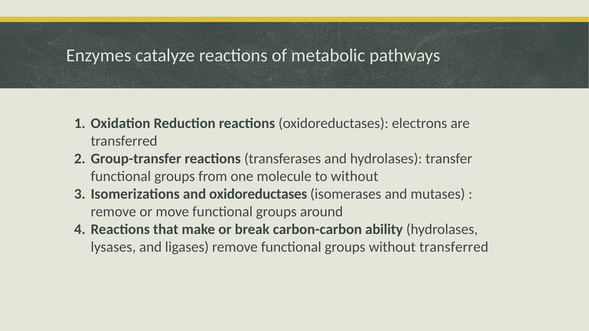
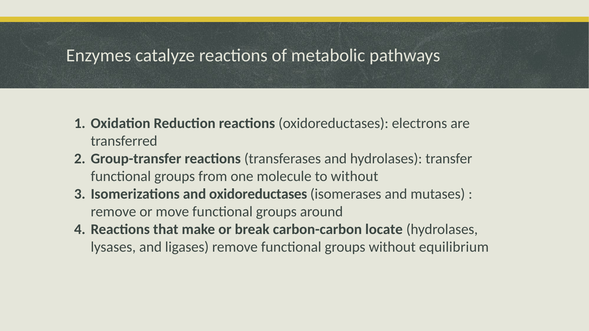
ability: ability -> locate
without transferred: transferred -> equilibrium
